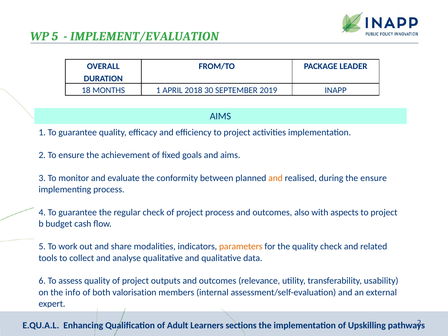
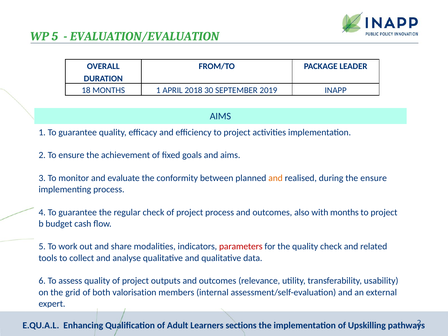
IMPLEMENT/EVALUATION: IMPLEMENT/EVALUATION -> EVALUATION/EVALUATION
with aspects: aspects -> months
parameters colour: orange -> red
info: info -> grid
